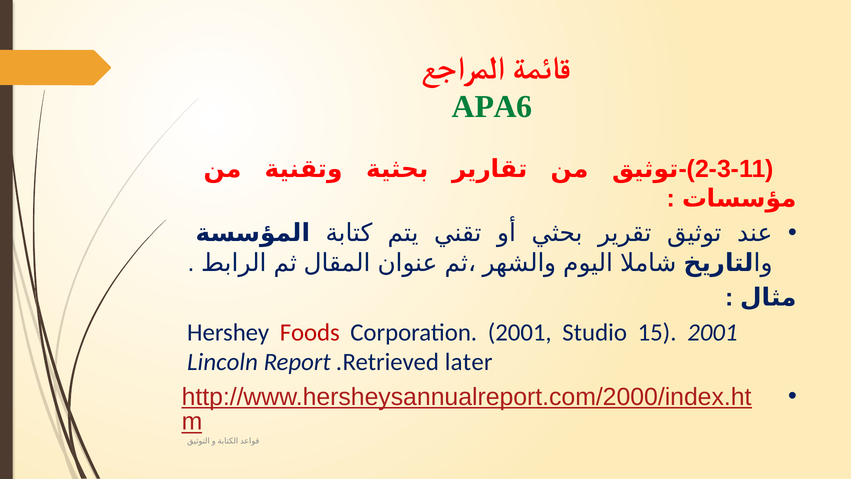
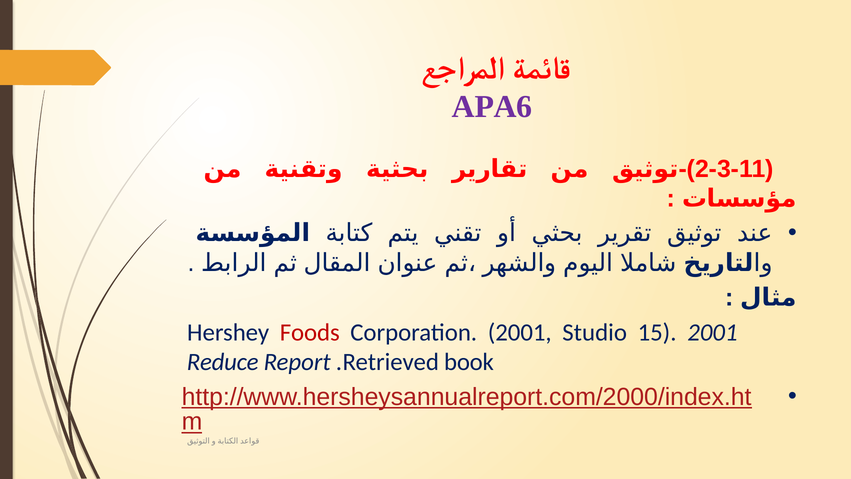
APA6 colour: green -> purple
Lincoln: Lincoln -> Reduce
later: later -> book
